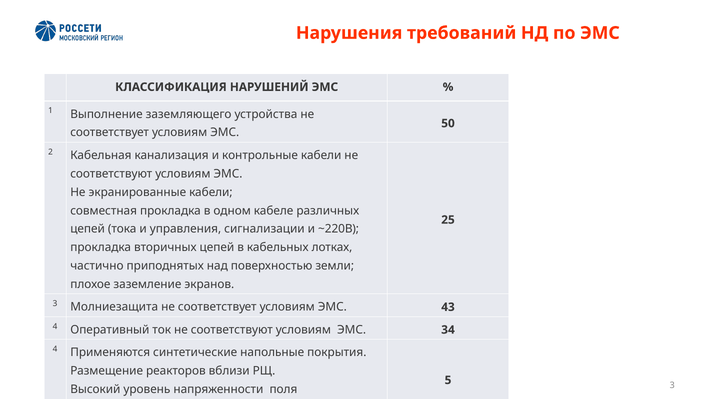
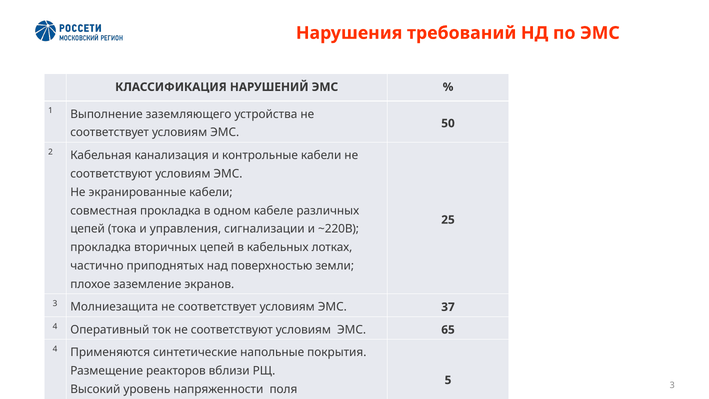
43: 43 -> 37
34: 34 -> 65
